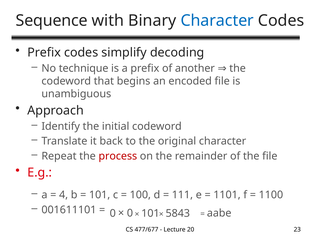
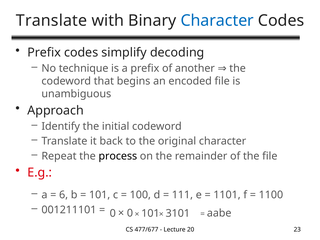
Sequence at (52, 20): Sequence -> Translate
process colour: red -> black
4: 4 -> 6
001611101: 001611101 -> 001211101
5843: 5843 -> 3101
